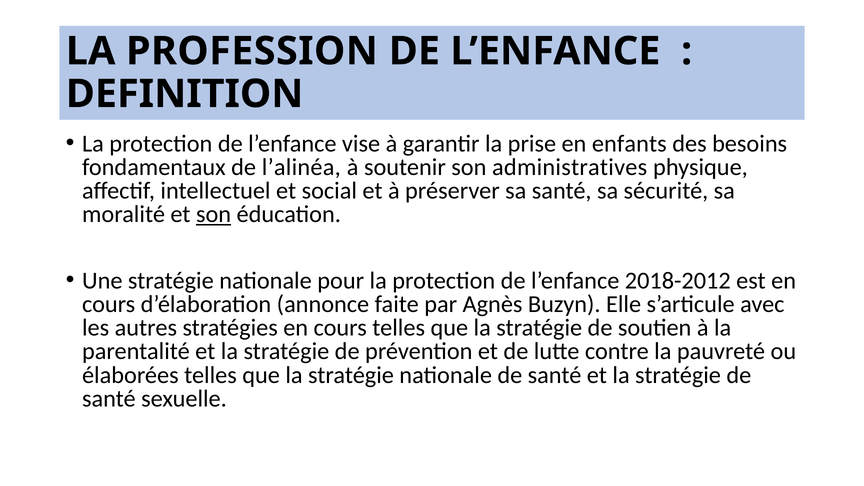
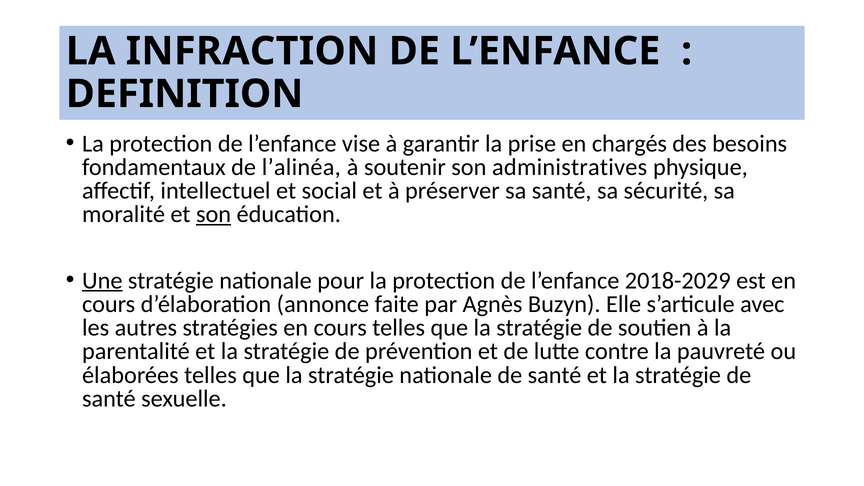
PROFESSION: PROFESSION -> INFRACTION
enfants: enfants -> chargés
Une underline: none -> present
2018-2012: 2018-2012 -> 2018-2029
